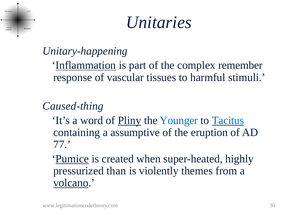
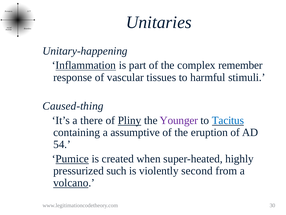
word: word -> there
Younger colour: blue -> purple
77: 77 -> 54
than: than -> such
themes: themes -> second
